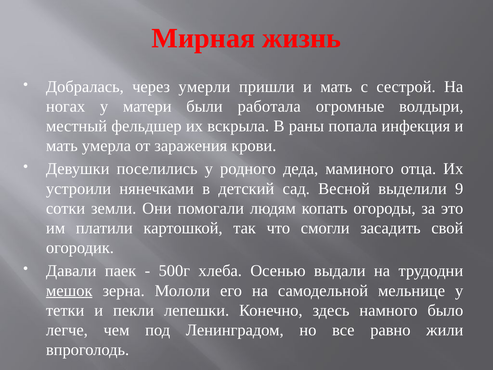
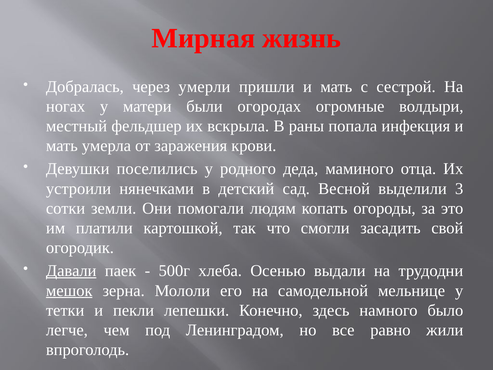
работала: работала -> огородах
9: 9 -> 3
Давали underline: none -> present
